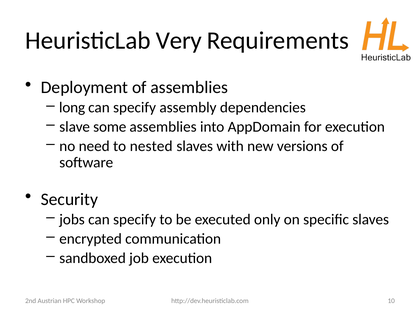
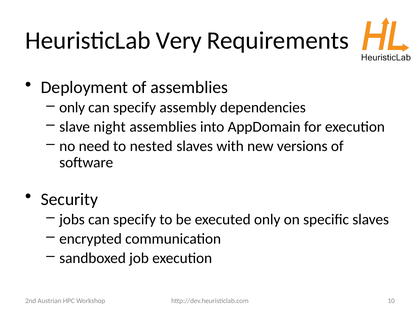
long at (72, 108): long -> only
some: some -> night
